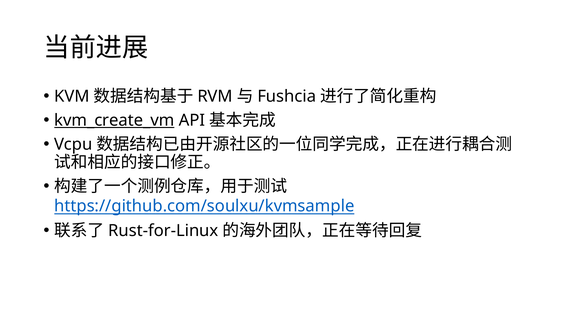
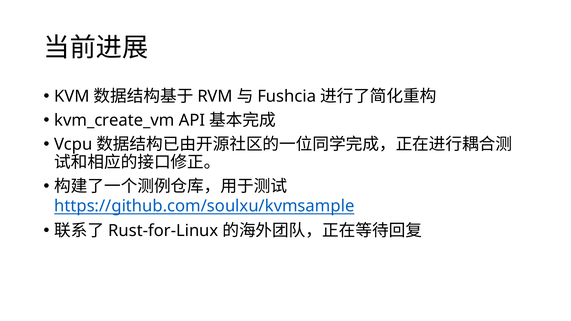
kvm_create_vm underline: present -> none
